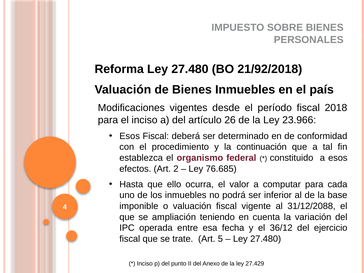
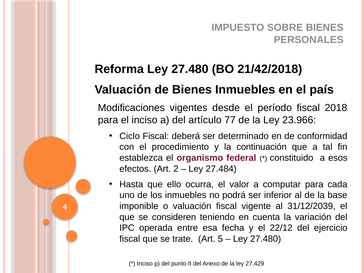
21/92/2018: 21/92/2018 -> 21/42/2018
26: 26 -> 77
Esos at (130, 136): Esos -> Ciclo
76.685: 76.685 -> 27.484
31/12/2088: 31/12/2088 -> 31/12/2039
ampliación: ampliación -> consideren
36/12: 36/12 -> 22/12
